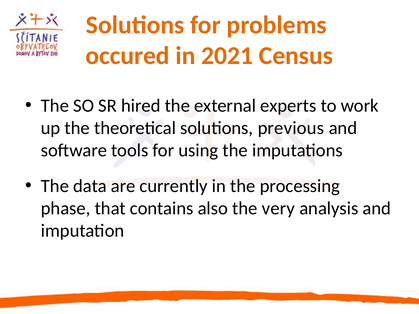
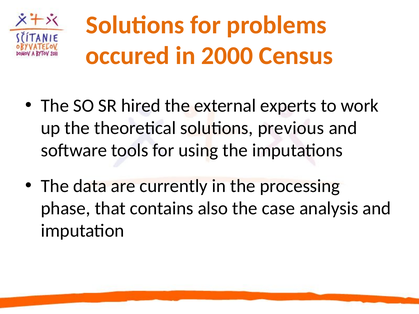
2021: 2021 -> 2000
very: very -> case
